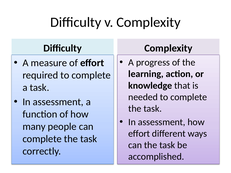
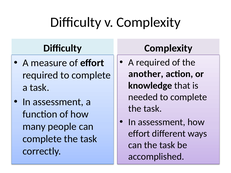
A progress: progress -> required
learning: learning -> another
